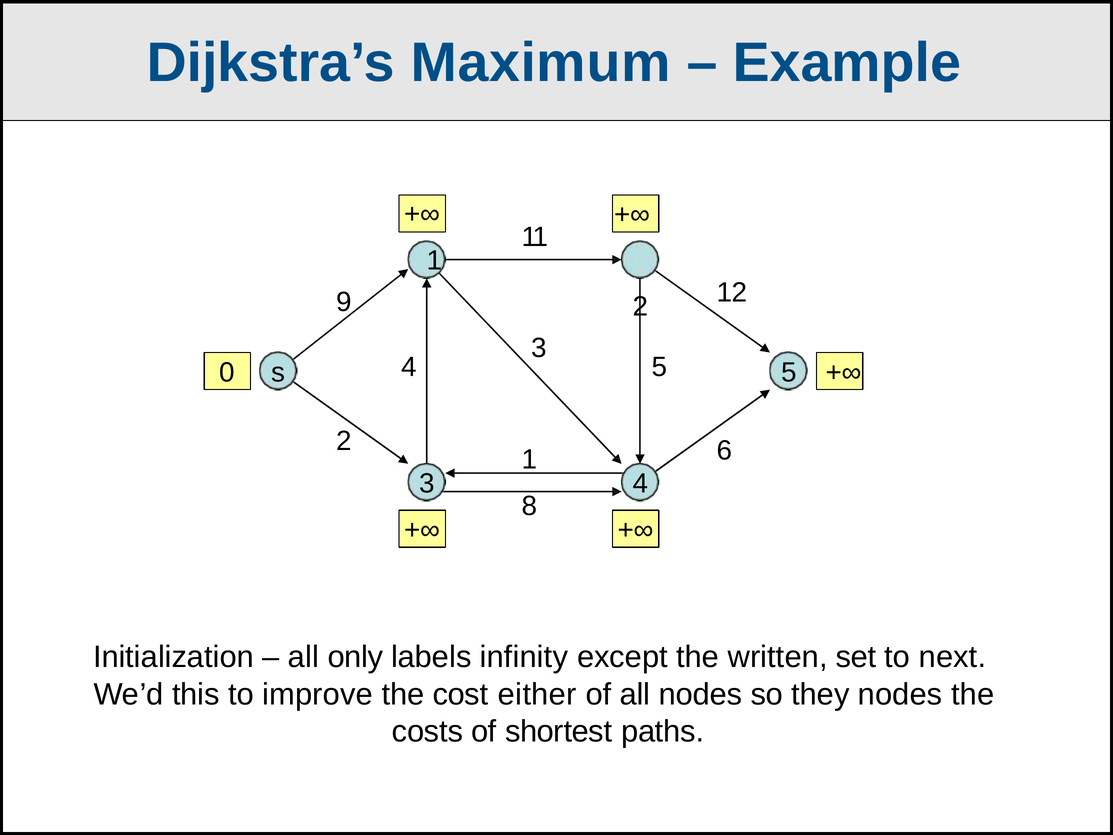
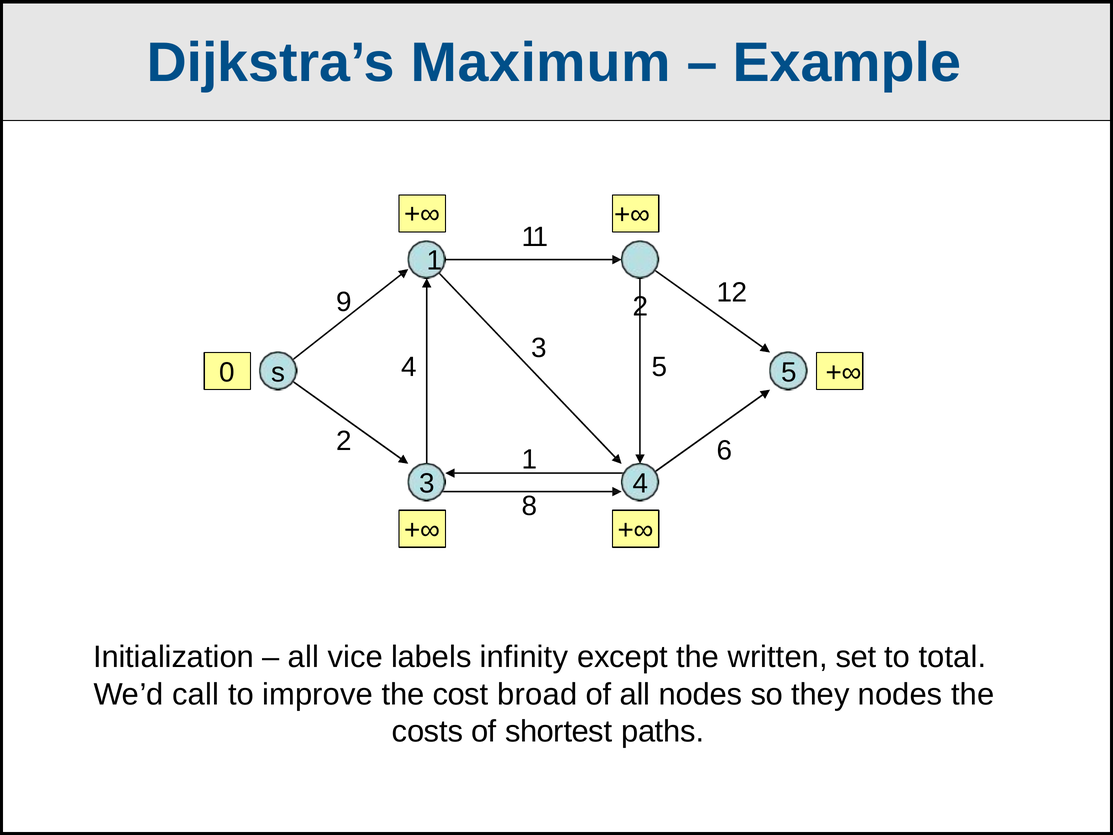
only: only -> vice
next: next -> total
this: this -> call
either: either -> broad
